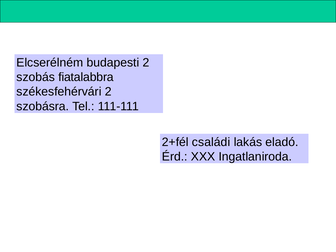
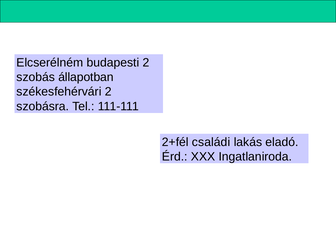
fiatalabbra: fiatalabbra -> állapotban
